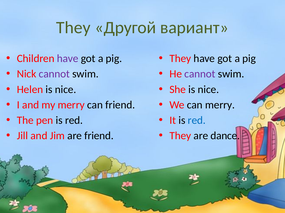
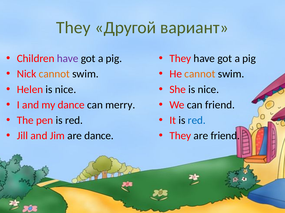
cannot at (54, 74) colour: purple -> orange
cannot at (200, 74) colour: purple -> orange
my merry: merry -> dance
can friend: friend -> merry
can merry: merry -> friend
are friend: friend -> dance
are dance: dance -> friend
